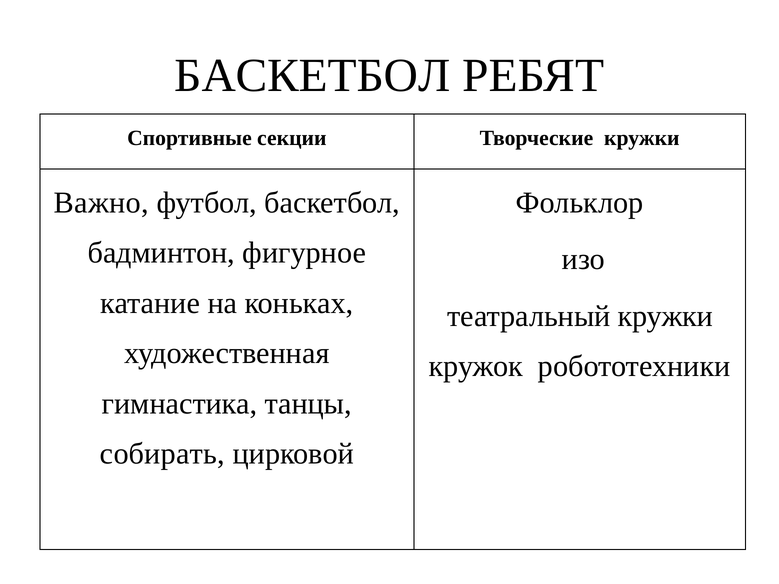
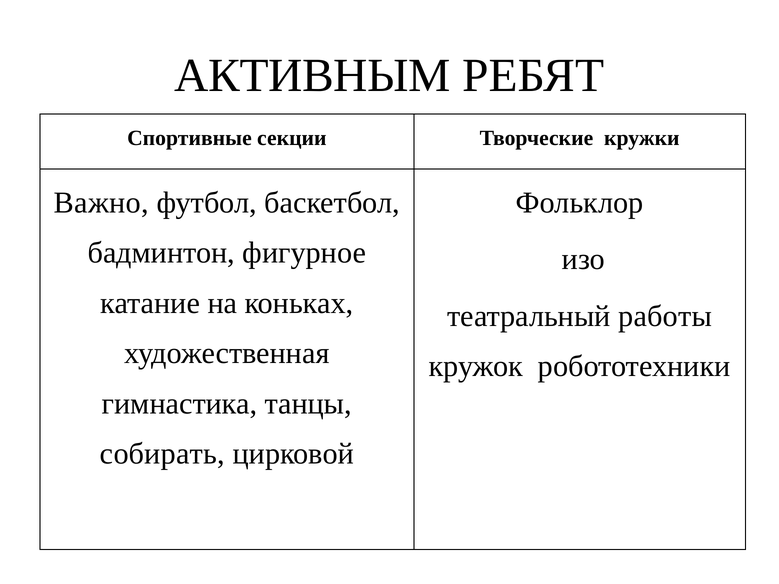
БАСКЕТБОЛ at (312, 75): БАСКЕТБОЛ -> АКТИВНЫМ
театральный кружки: кружки -> работы
